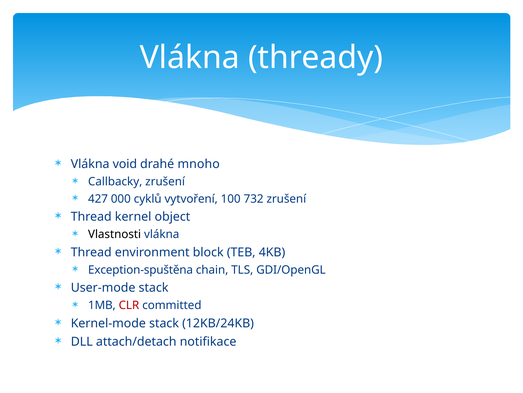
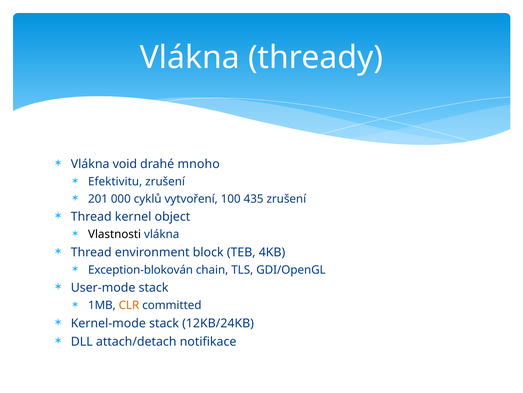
Callbacky: Callbacky -> Efektivitu
427: 427 -> 201
732: 732 -> 435
Exception-spuštěna: Exception-spuštěna -> Exception-blokován
CLR colour: red -> orange
